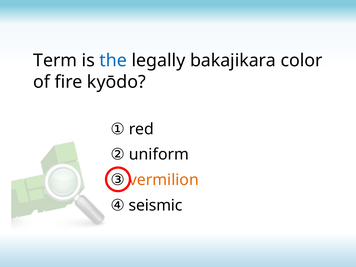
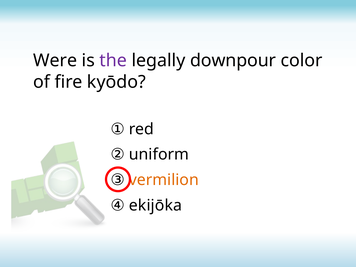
Term: Term -> Were
the colour: blue -> purple
bakajikara: bakajikara -> downpour
seismic: seismic -> ekijōka
